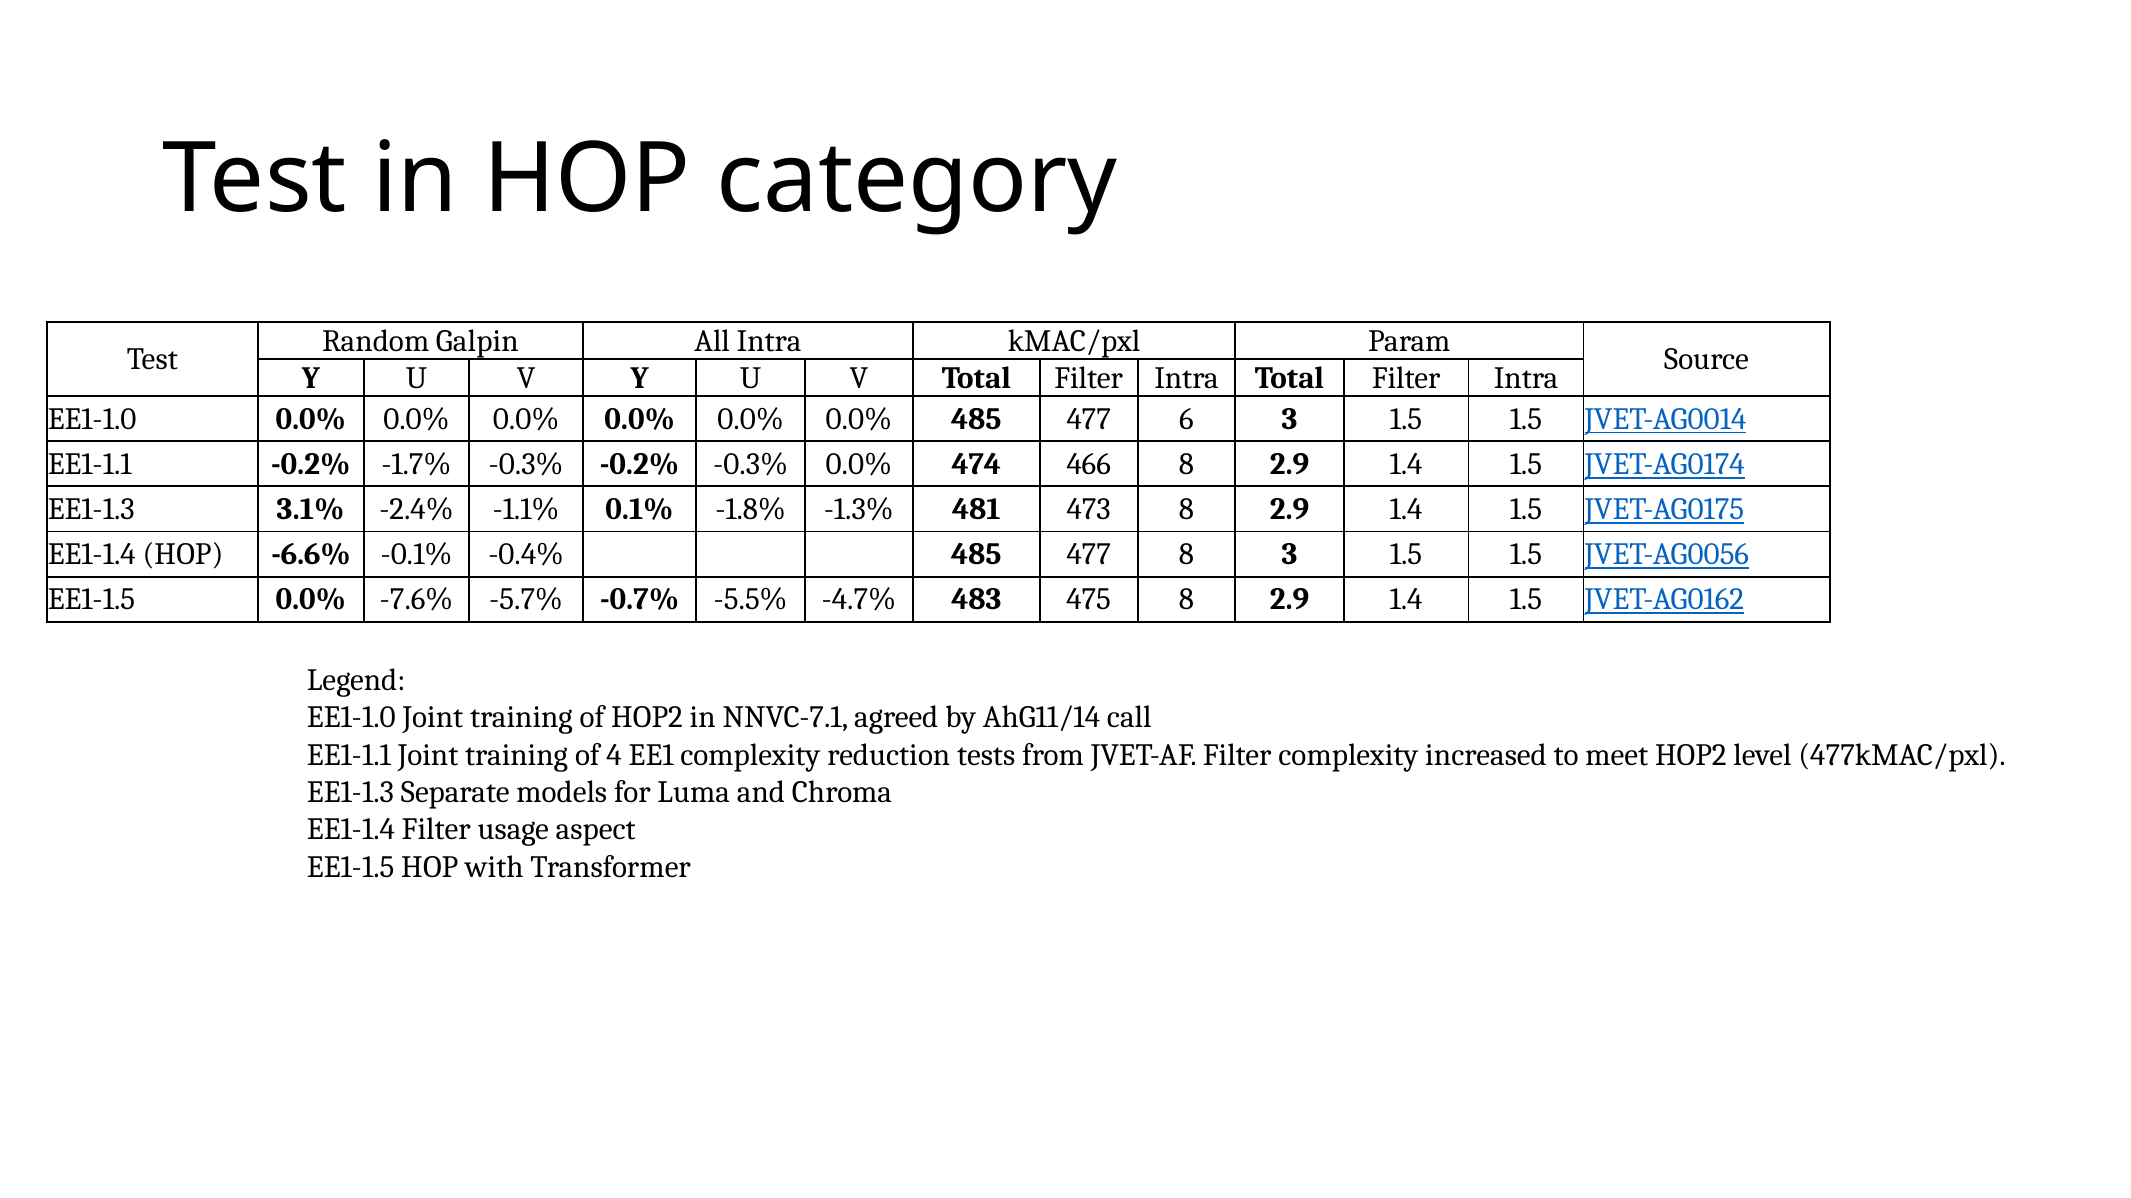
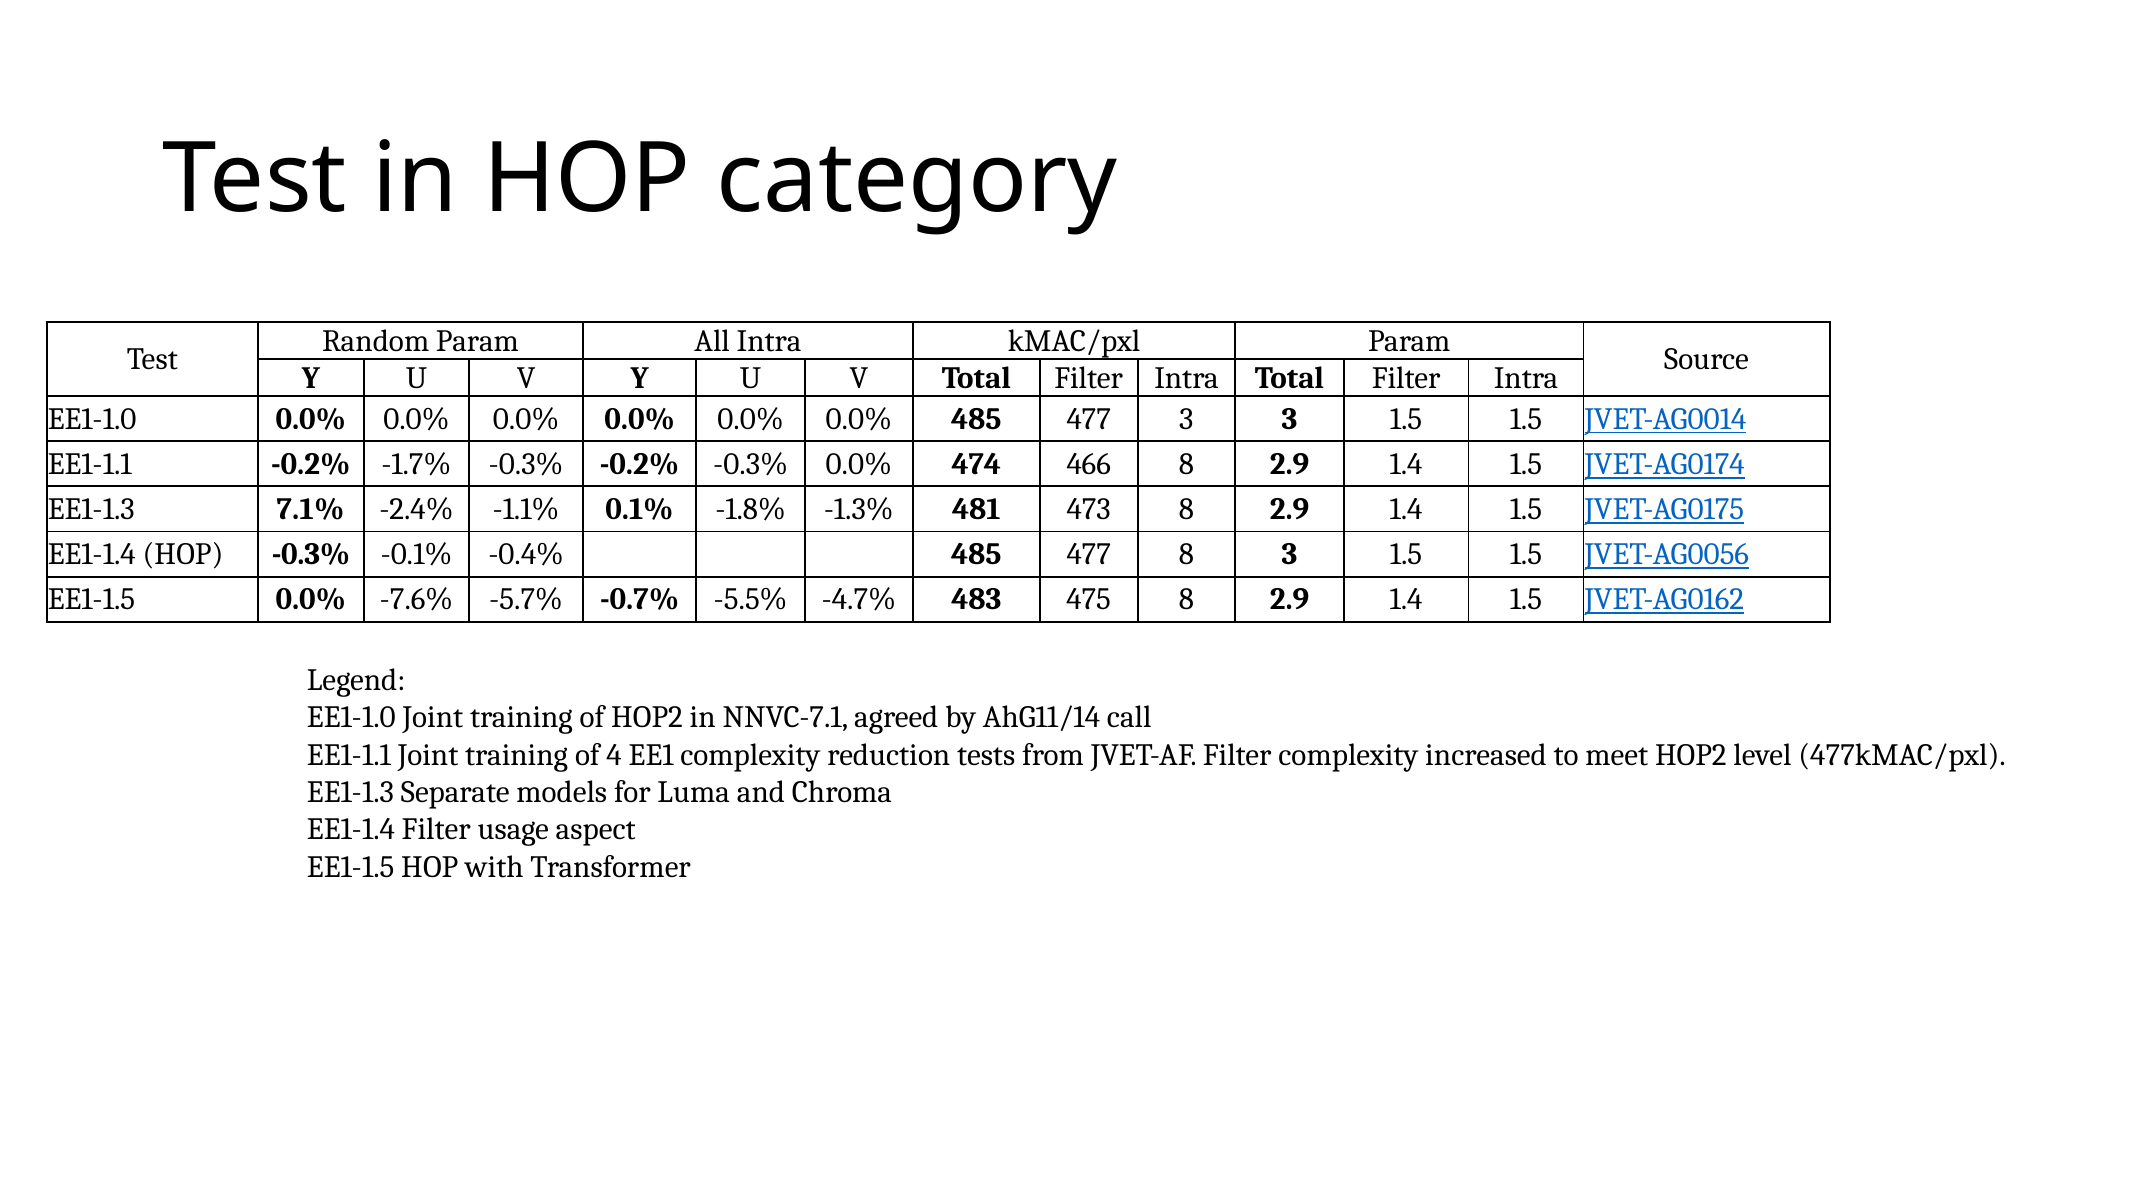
Random Galpin: Galpin -> Param
477 6: 6 -> 3
3.1%: 3.1% -> 7.1%
HOP -6.6%: -6.6% -> -0.3%
